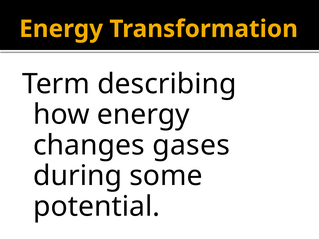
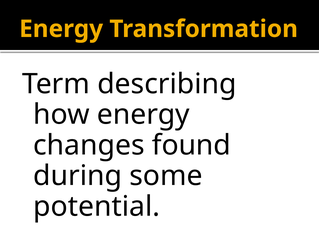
gases: gases -> found
